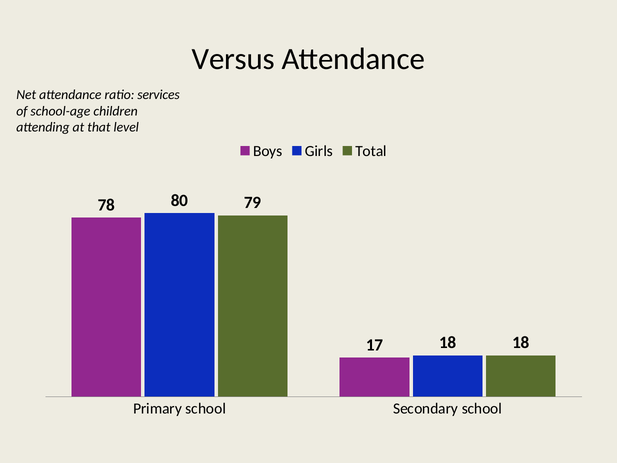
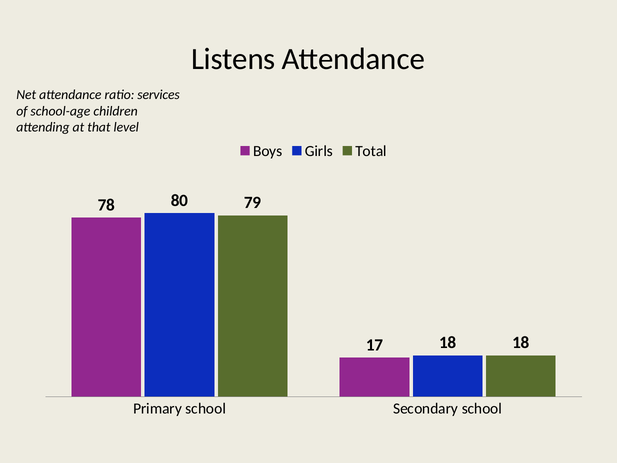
Versus: Versus -> Listens
